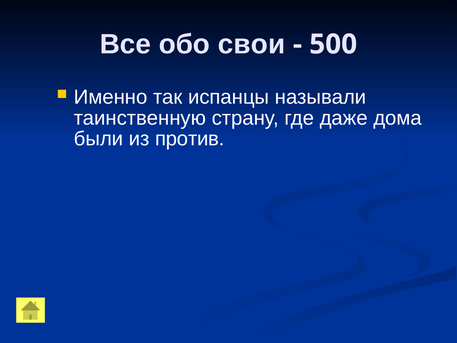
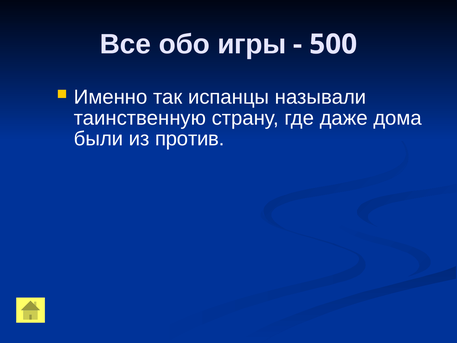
свои: свои -> игры
